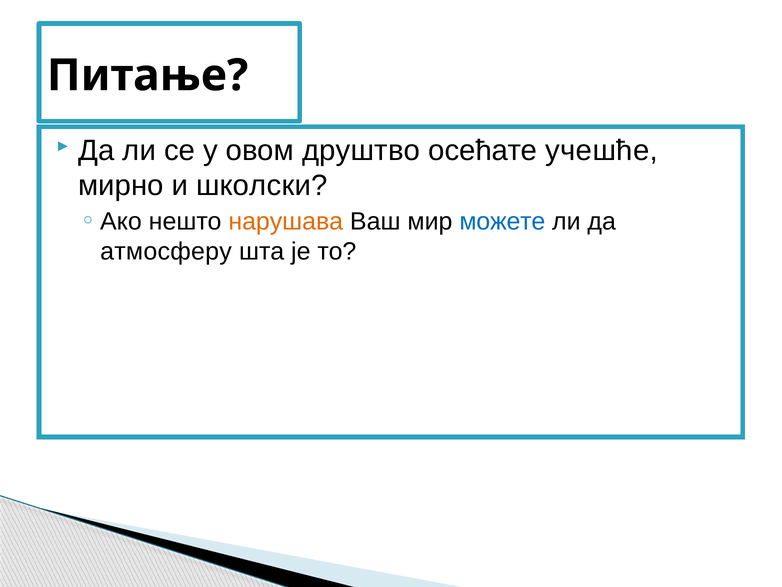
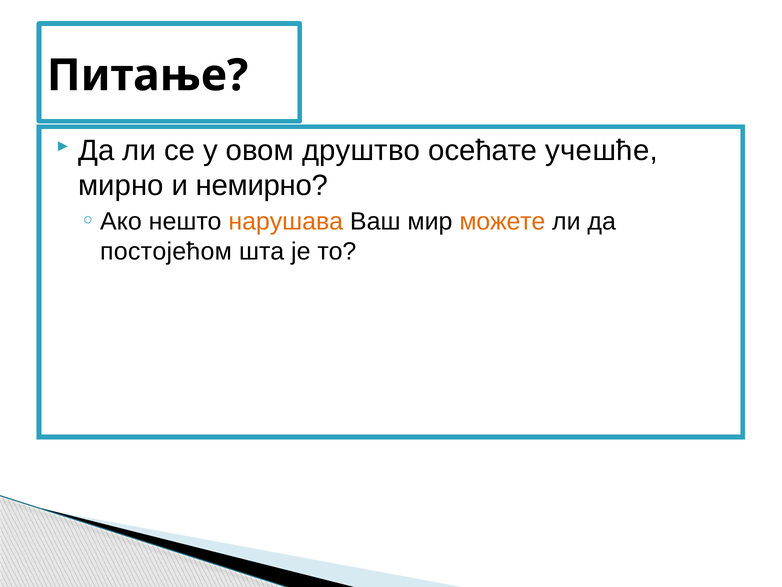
школски: школски -> немирно
можете colour: blue -> orange
атмосферу: атмосферу -> постојећом
